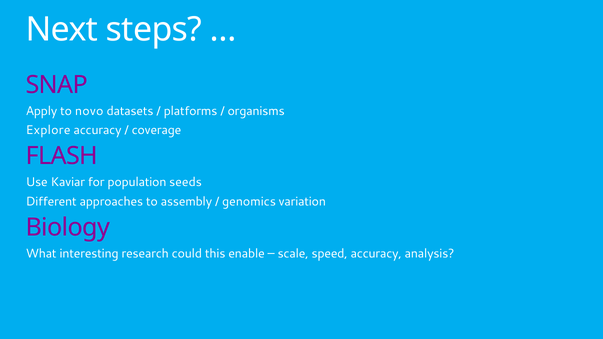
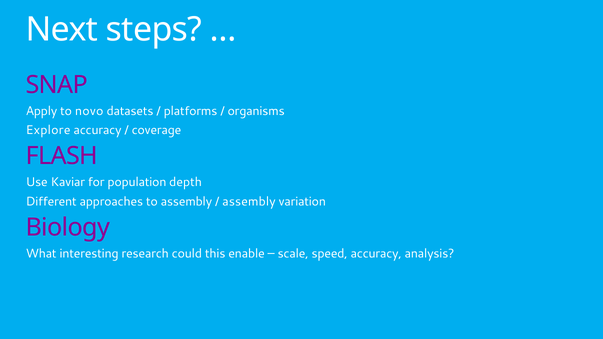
seeds: seeds -> depth
genomics at (249, 202): genomics -> assembly
